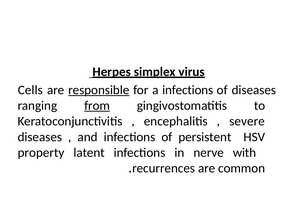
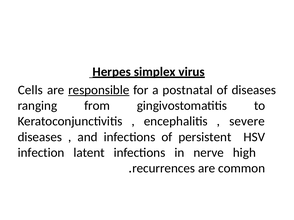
a infections: infections -> postnatal
from underline: present -> none
property: property -> infection
with: with -> high
